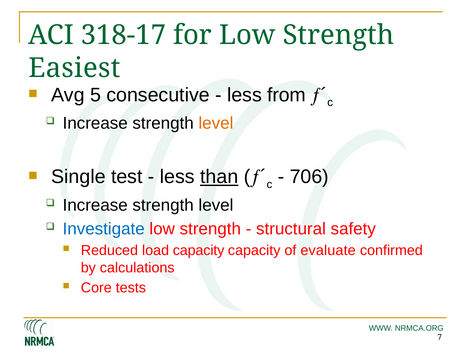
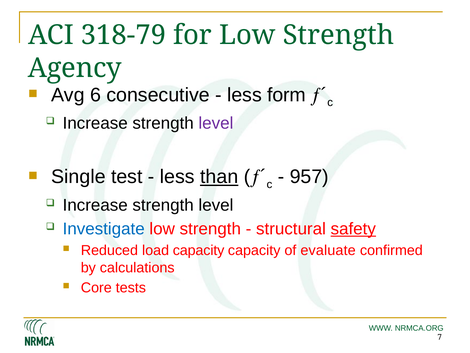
318-17: 318-17 -> 318-79
Easiest: Easiest -> Agency
5: 5 -> 6
from: from -> form
level at (216, 123) colour: orange -> purple
706: 706 -> 957
safety underline: none -> present
